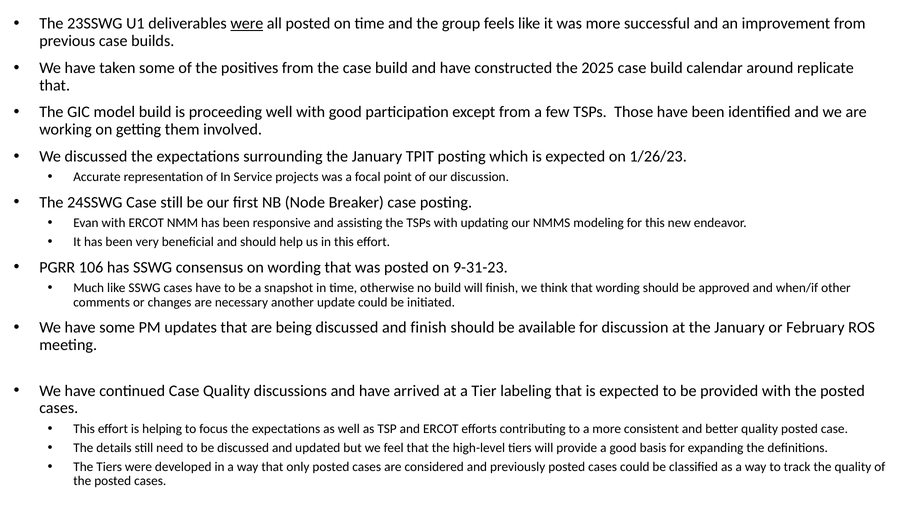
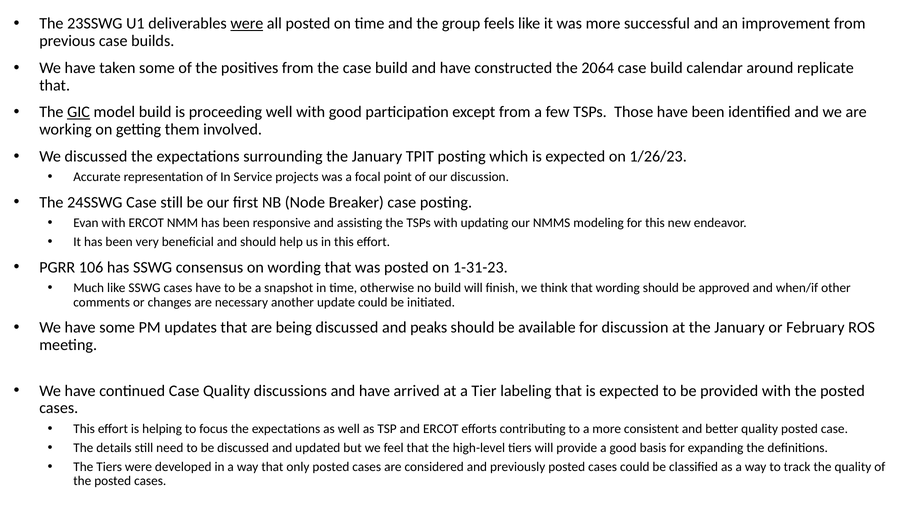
2025: 2025 -> 2064
GIC underline: none -> present
9-31-23: 9-31-23 -> 1-31-23
and finish: finish -> peaks
